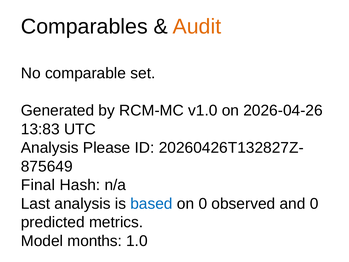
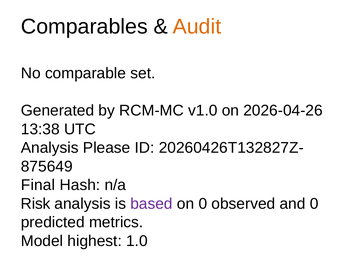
13:83: 13:83 -> 13:38
Last: Last -> Risk
based colour: blue -> purple
months: months -> highest
